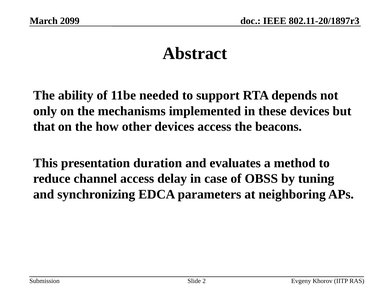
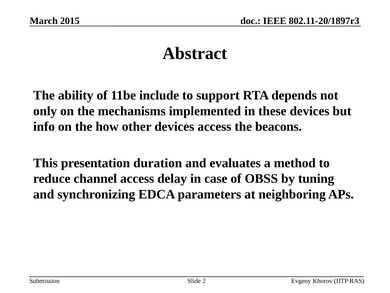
2099: 2099 -> 2015
needed: needed -> include
that: that -> info
